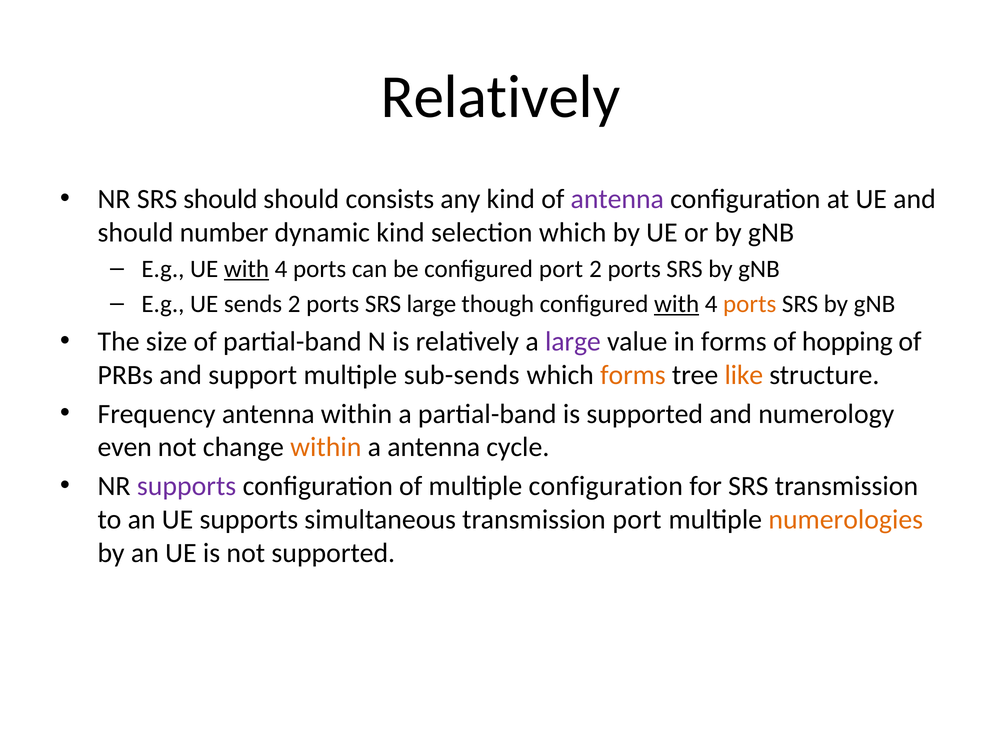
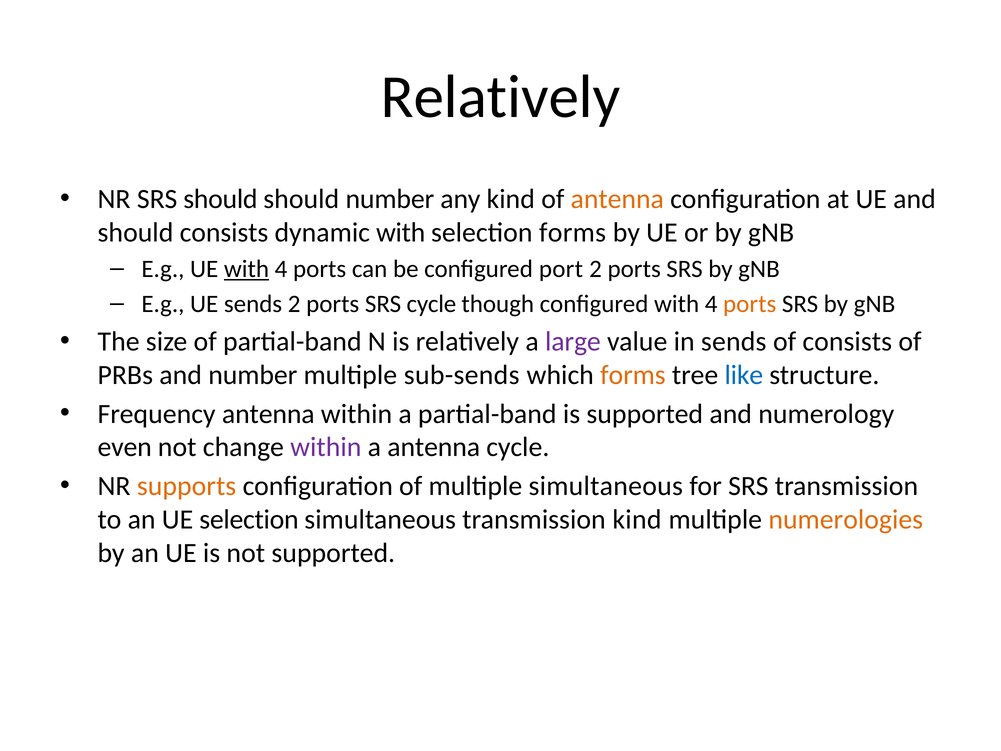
should consists: consists -> number
antenna at (617, 199) colour: purple -> orange
should number: number -> consists
dynamic kind: kind -> with
selection which: which -> forms
SRS large: large -> cycle
with at (677, 304) underline: present -> none
in forms: forms -> sends
of hopping: hopping -> consists
and support: support -> number
like colour: orange -> blue
within at (326, 447) colour: orange -> purple
supports at (187, 486) colour: purple -> orange
multiple configuration: configuration -> simultaneous
UE supports: supports -> selection
transmission port: port -> kind
